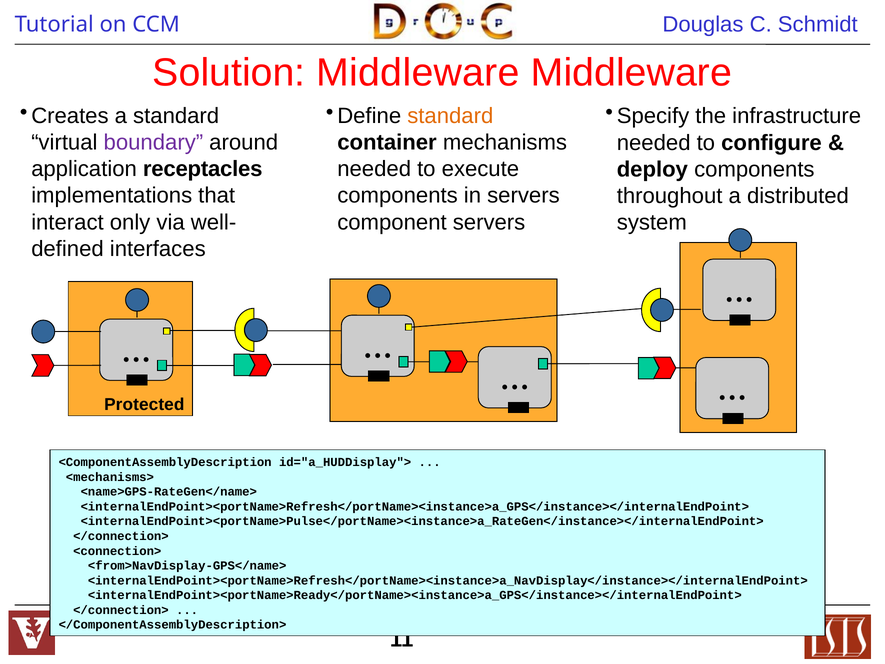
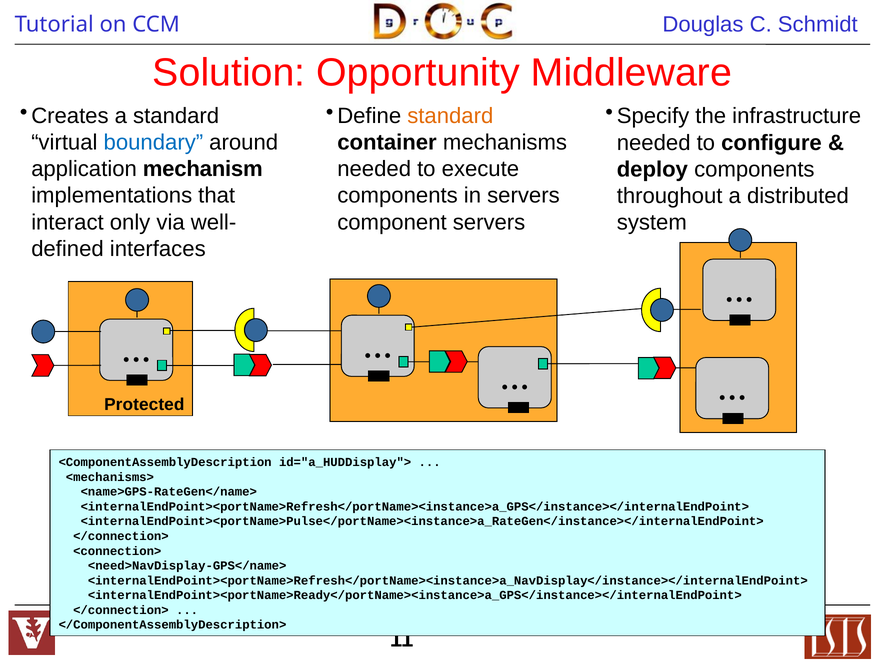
Solution Middleware: Middleware -> Opportunity
boundary colour: purple -> blue
receptacles: receptacles -> mechanism
<from>NavDisplay-GPS</name>: <from>NavDisplay-GPS</name> -> <need>NavDisplay-GPS</name>
